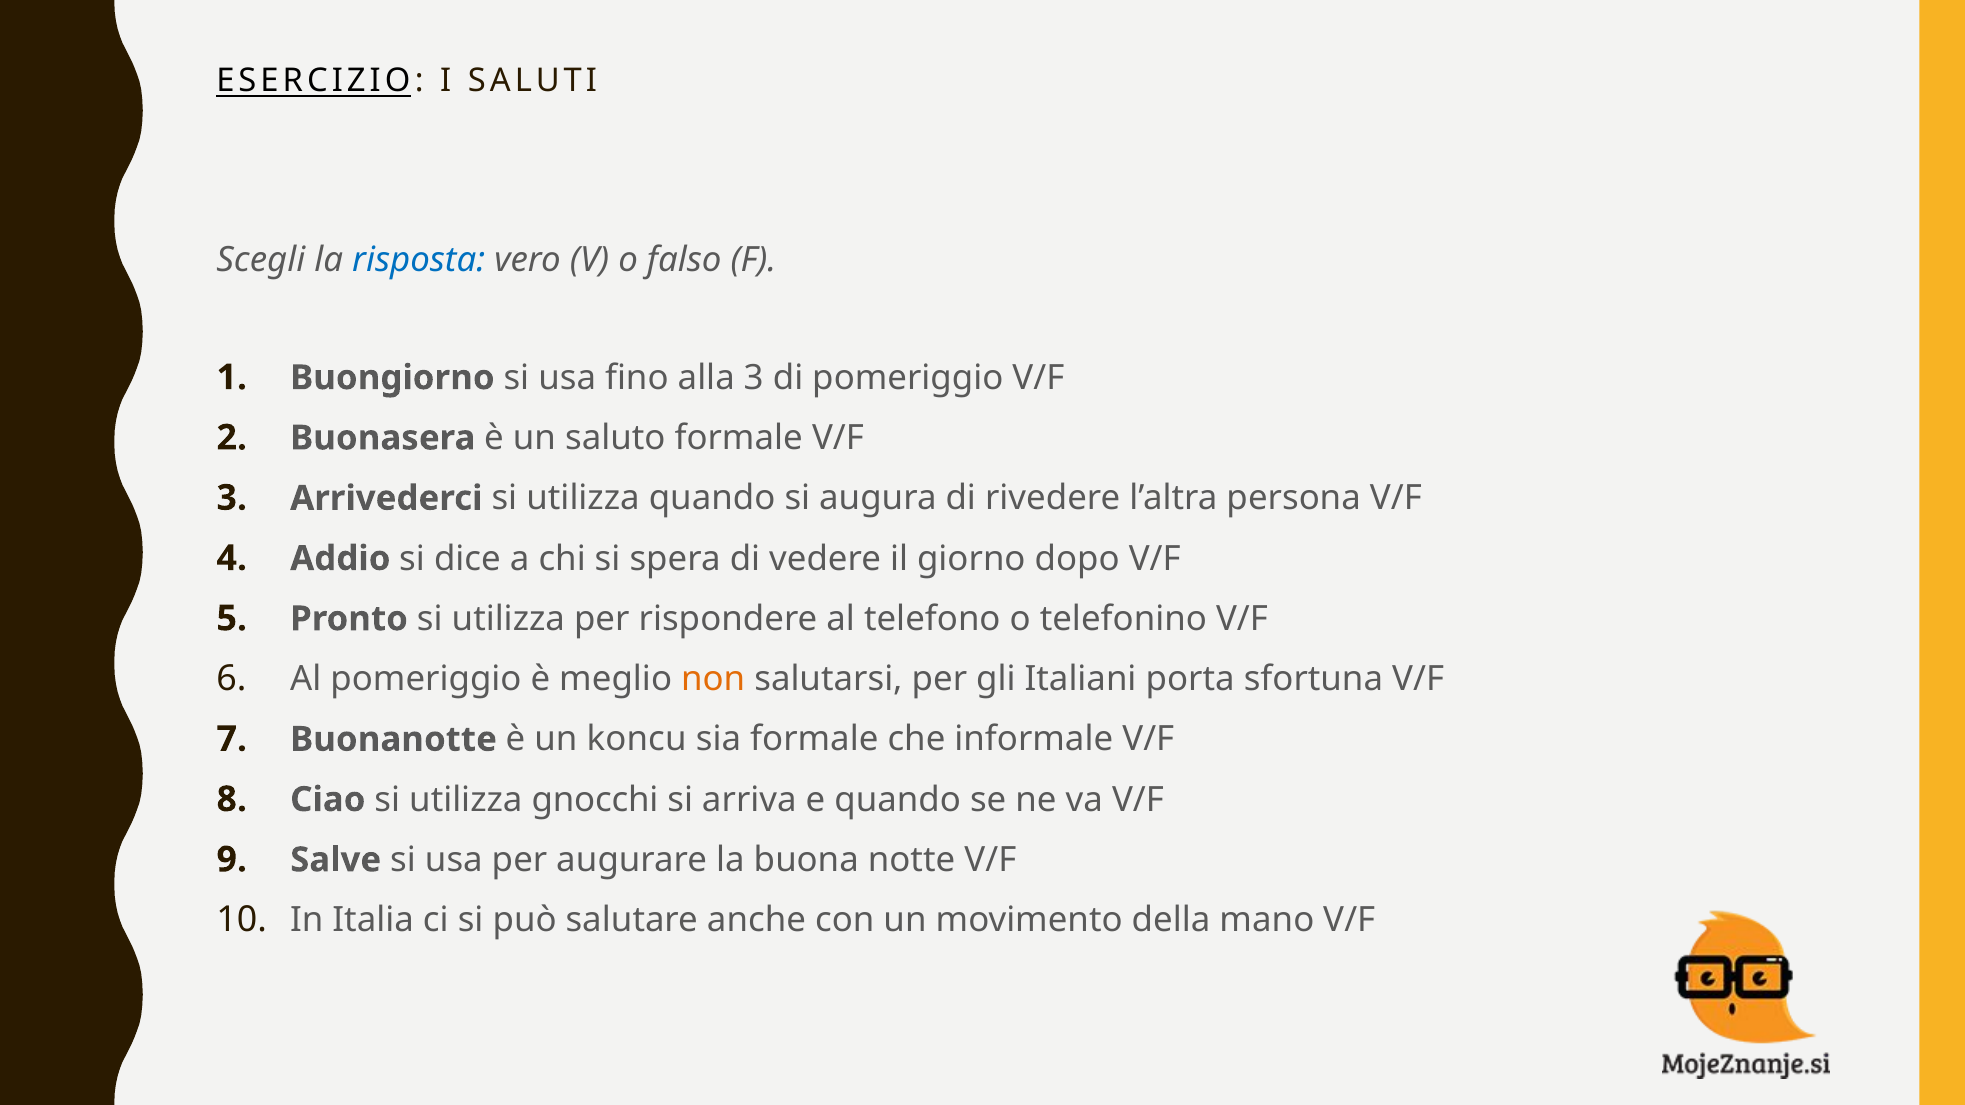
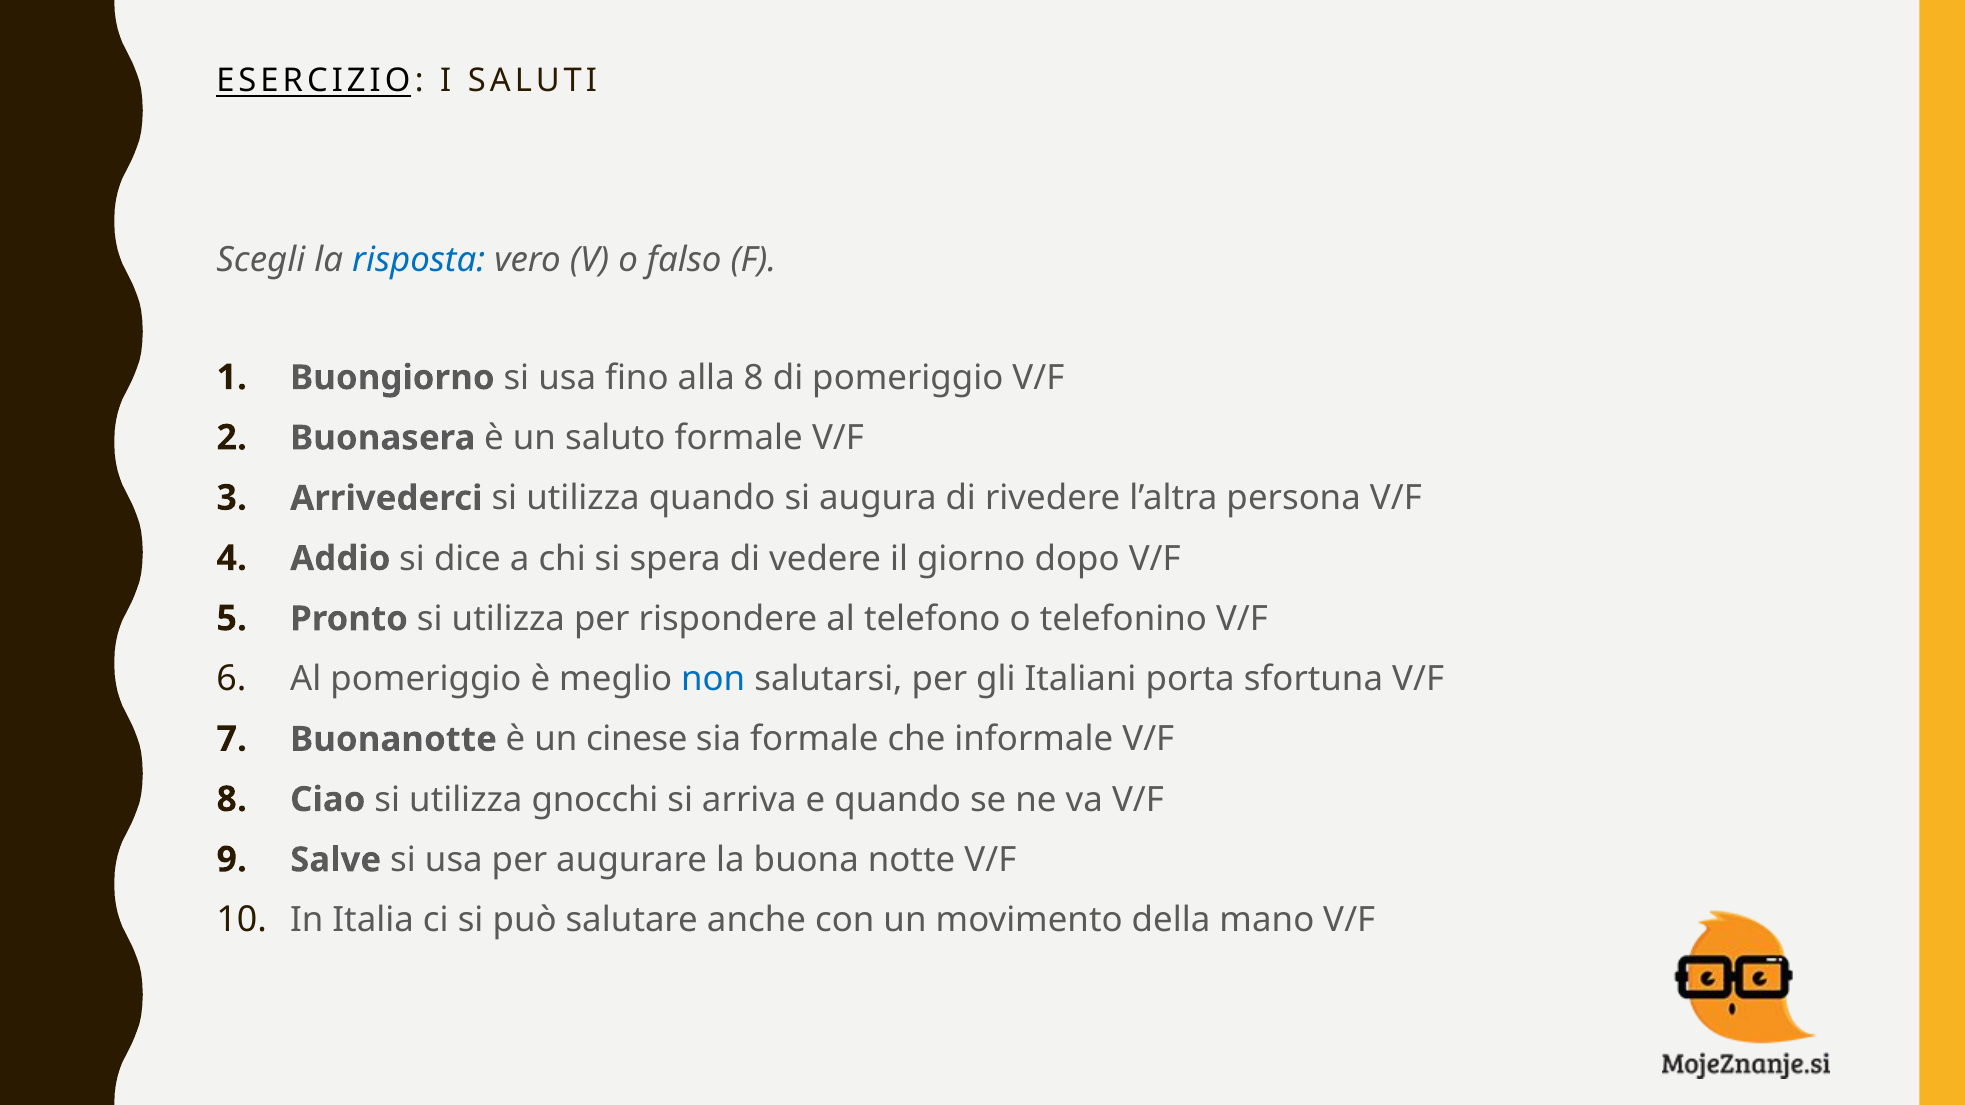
alla 3: 3 -> 8
non colour: orange -> blue
koncu: koncu -> cinese
